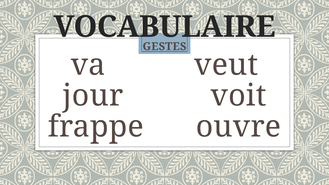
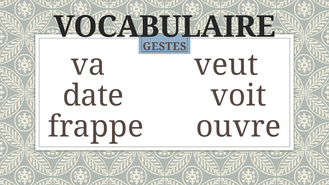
jour: jour -> date
